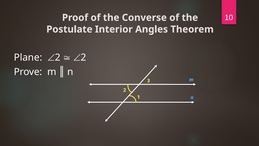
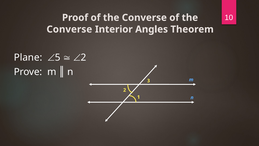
Postulate at (69, 29): Postulate -> Converse
2 at (58, 57): 2 -> 5
